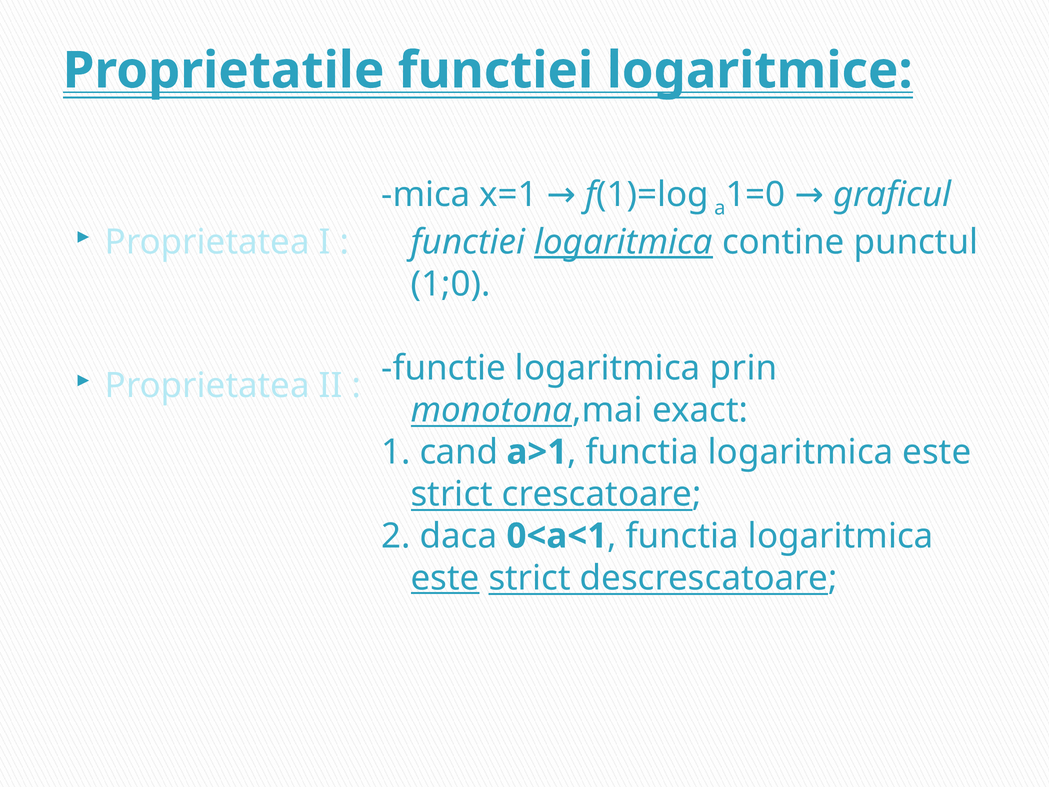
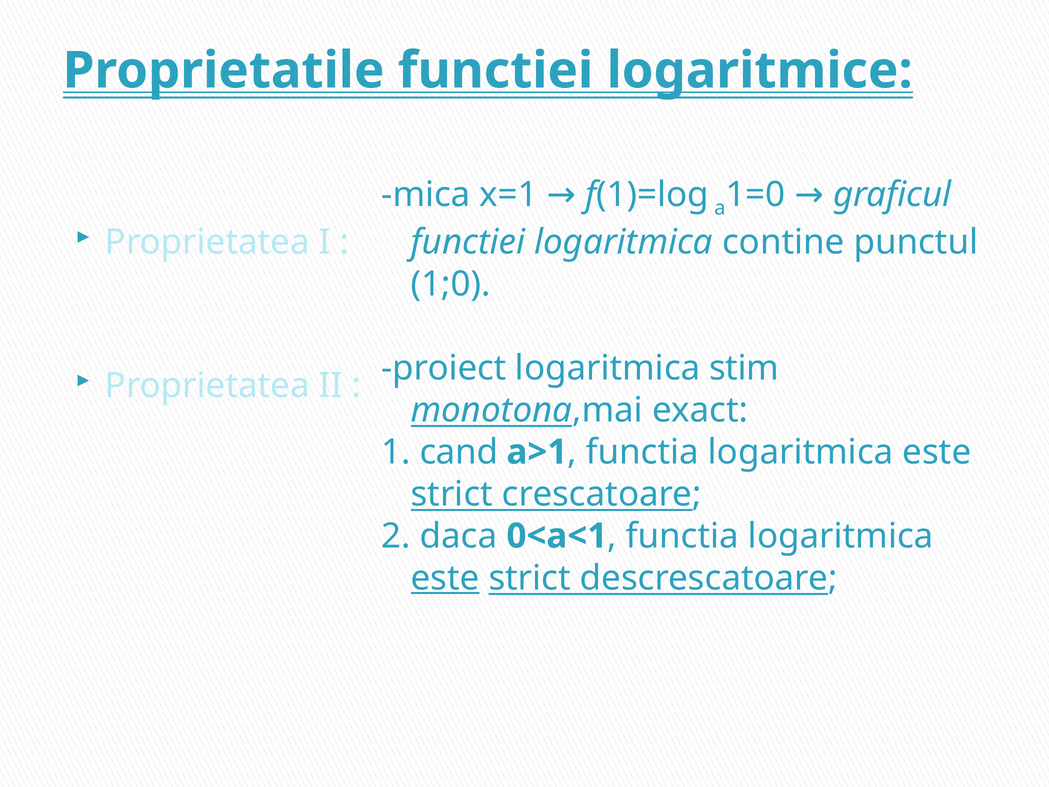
logaritmica at (624, 242) underline: present -> none
functie: functie -> proiect
prin: prin -> stim
